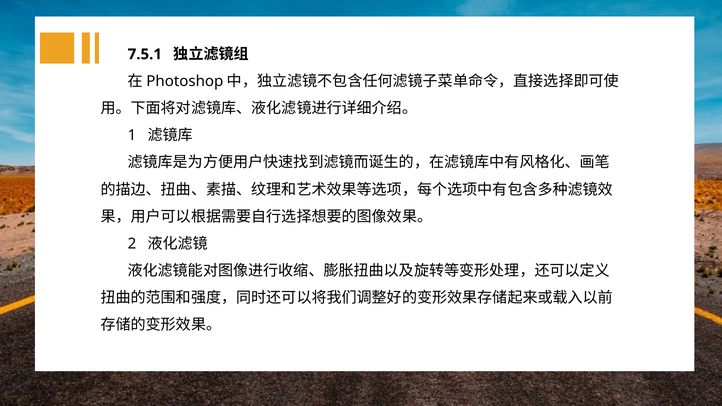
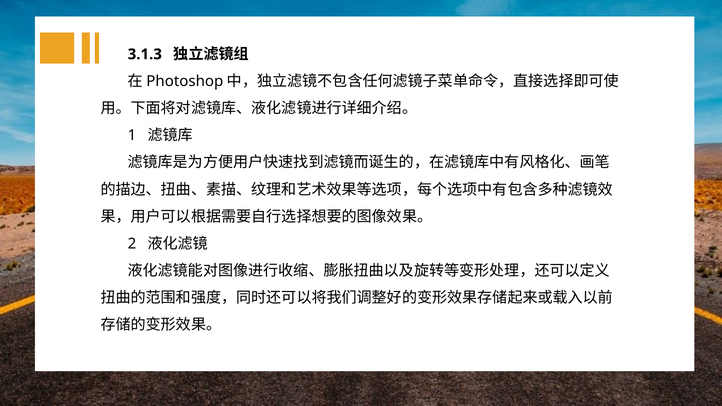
7.5.1: 7.5.1 -> 3.1.3
